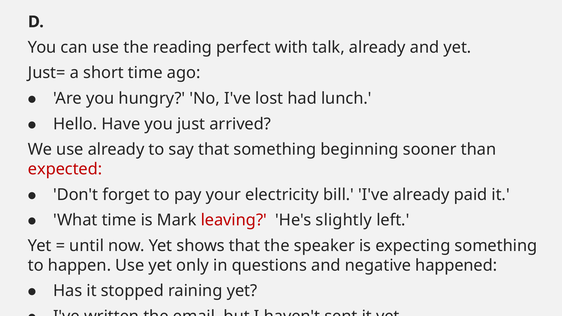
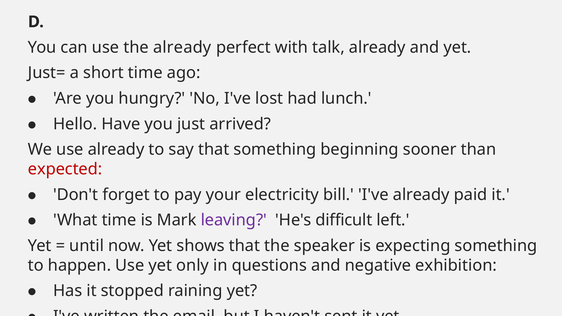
the reading: reading -> already
leaving colour: red -> purple
slightly: slightly -> difficult
happened: happened -> exhibition
